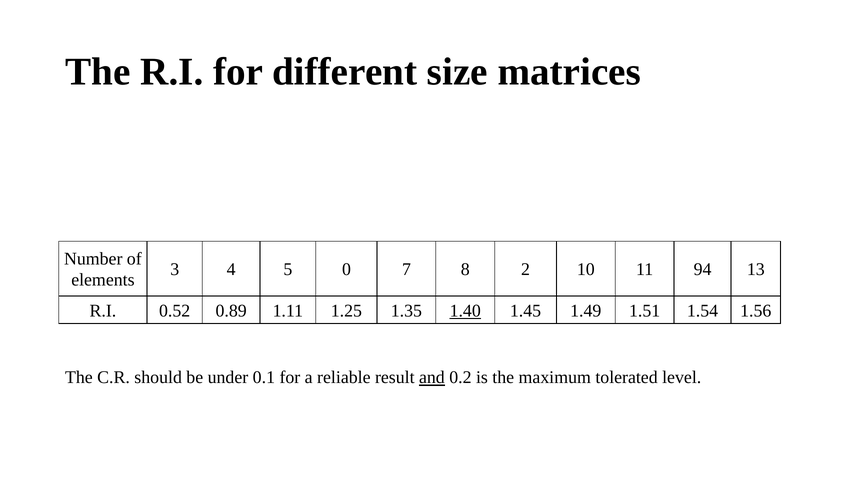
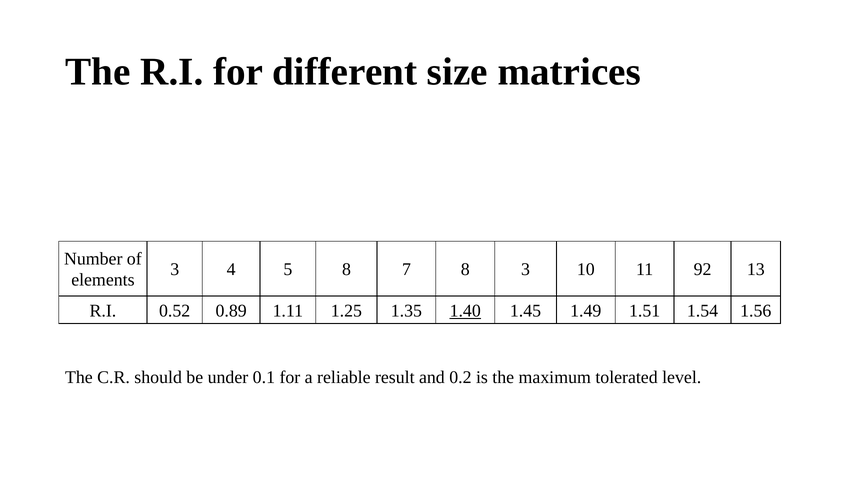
5 0: 0 -> 8
8 2: 2 -> 3
94: 94 -> 92
and underline: present -> none
